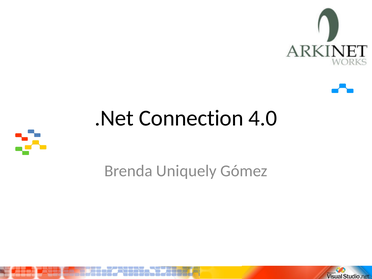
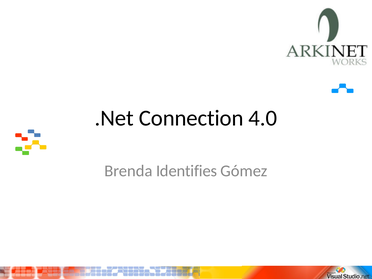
Uniquely: Uniquely -> Identifies
